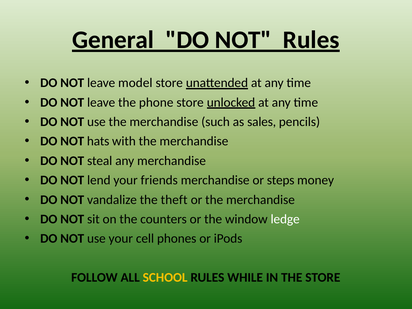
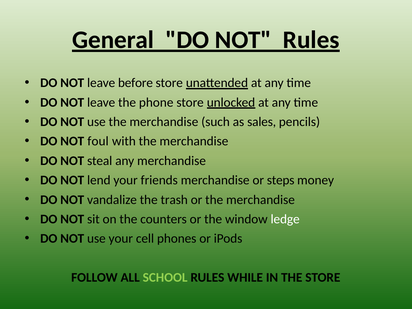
model: model -> before
hats: hats -> foul
theft: theft -> trash
SCHOOL colour: yellow -> light green
